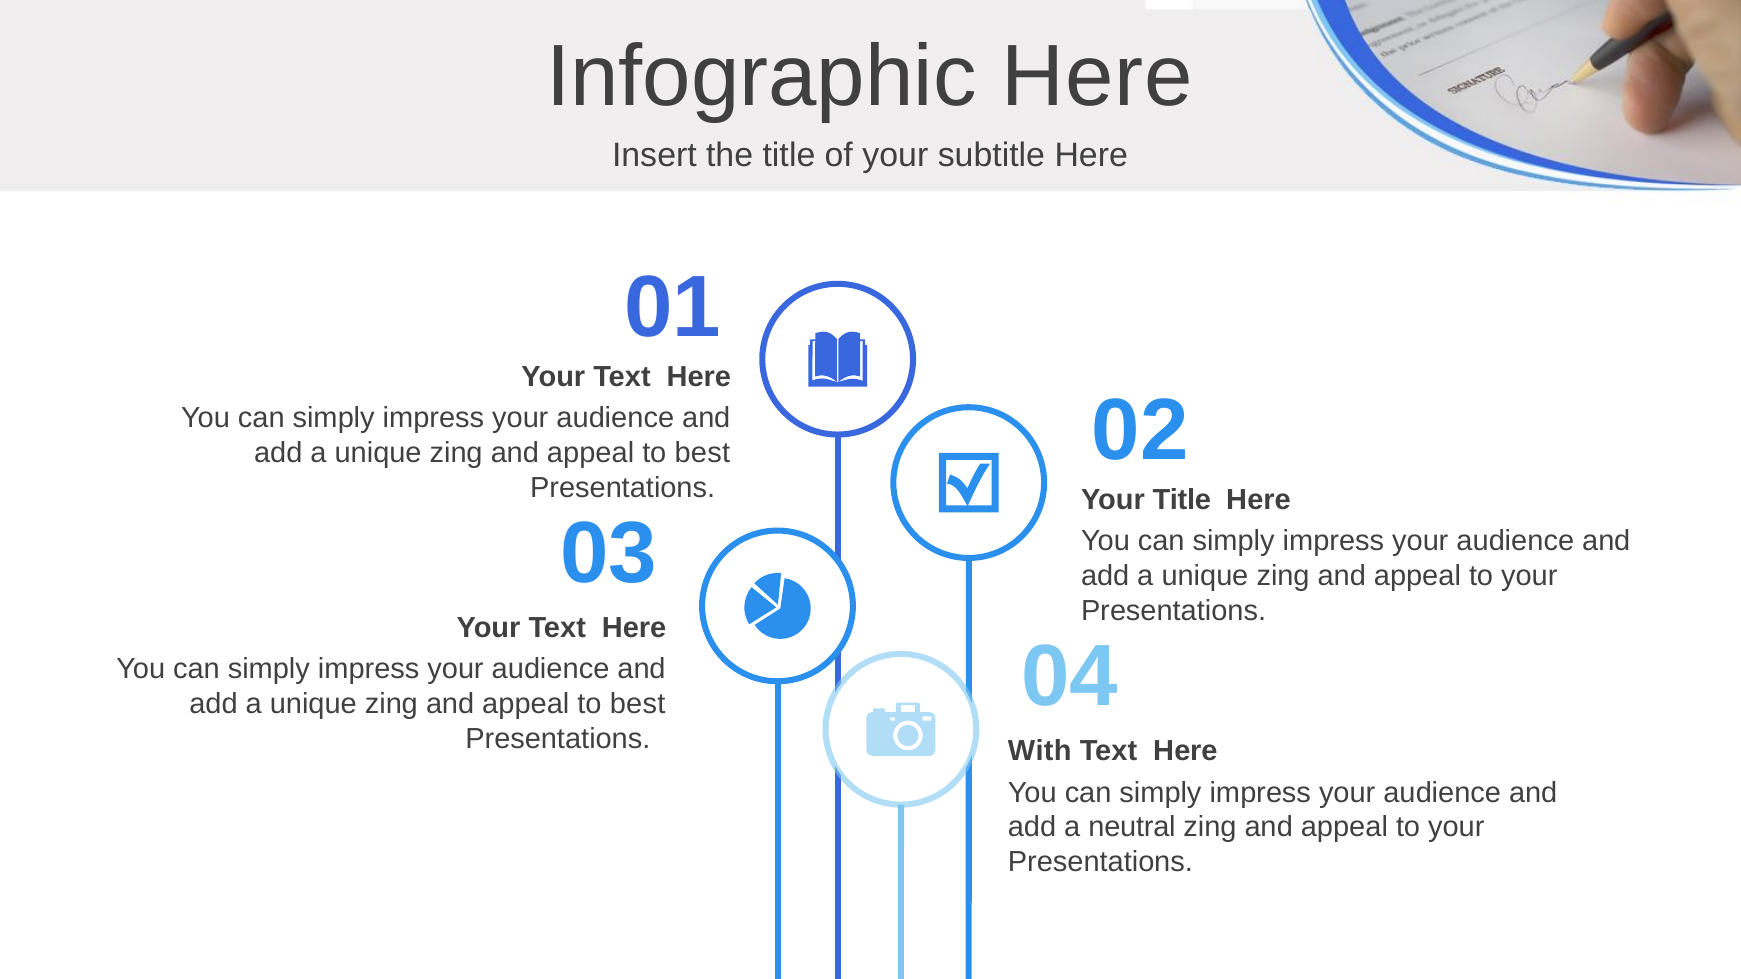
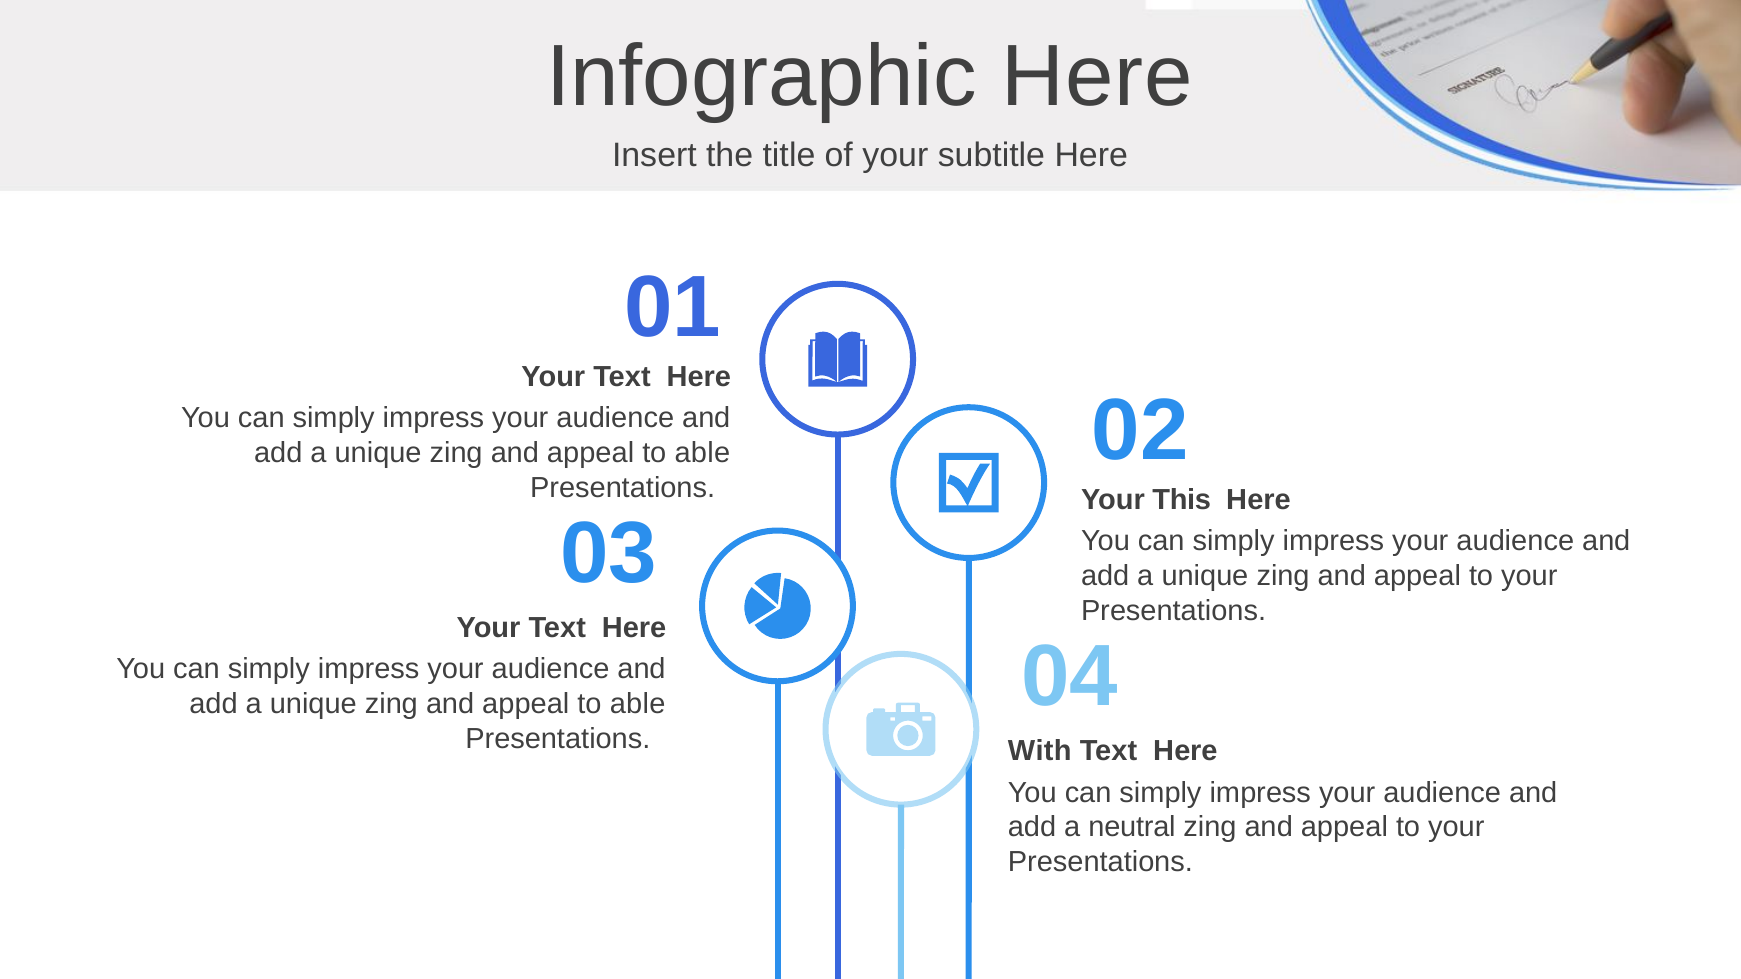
best at (702, 453): best -> able
Your Title: Title -> This
best at (638, 704): best -> able
